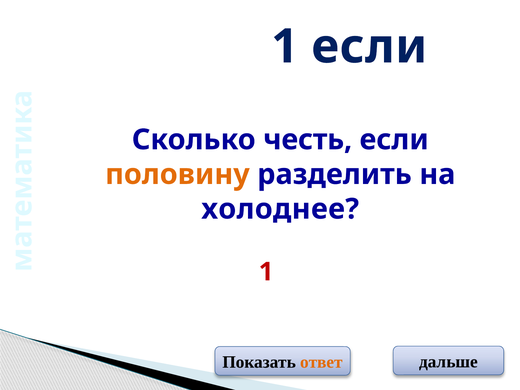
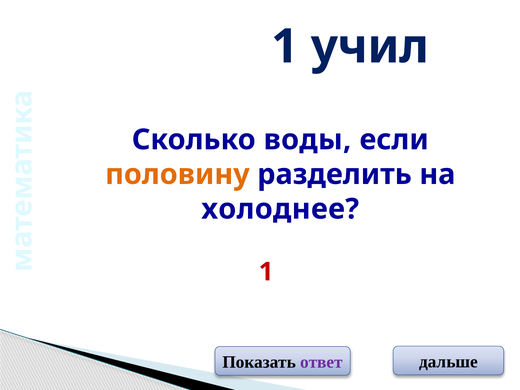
1 если: если -> учил
честь: честь -> воды
ответ colour: orange -> purple
